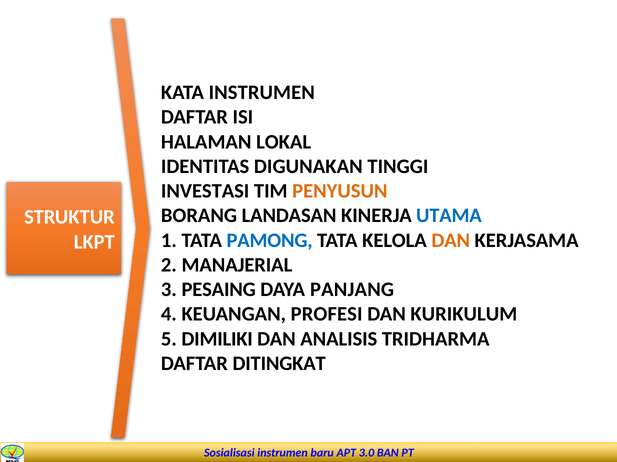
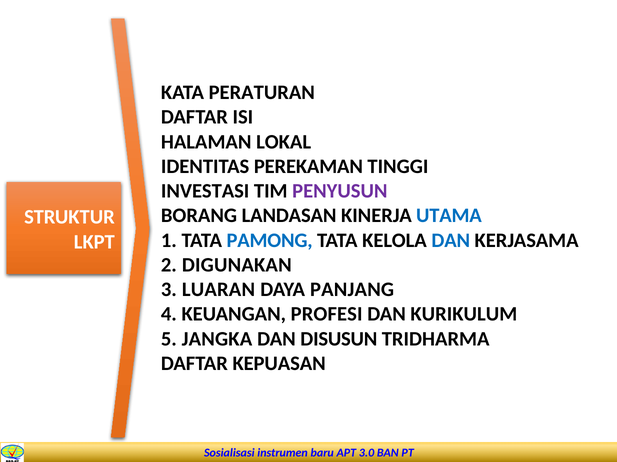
KATA INSTRUMEN: INSTRUMEN -> PERATURAN
DIGUNAKAN: DIGUNAKAN -> PEREKAMAN
PENYUSUN colour: orange -> purple
DAN at (451, 241) colour: orange -> blue
MANAJERIAL: MANAJERIAL -> DIGUNAKAN
PESAING: PESAING -> LUARAN
DIMILIKI: DIMILIKI -> JANGKA
ANALISIS: ANALISIS -> DISUSUN
DITINGKAT: DITINGKAT -> KEPUASAN
